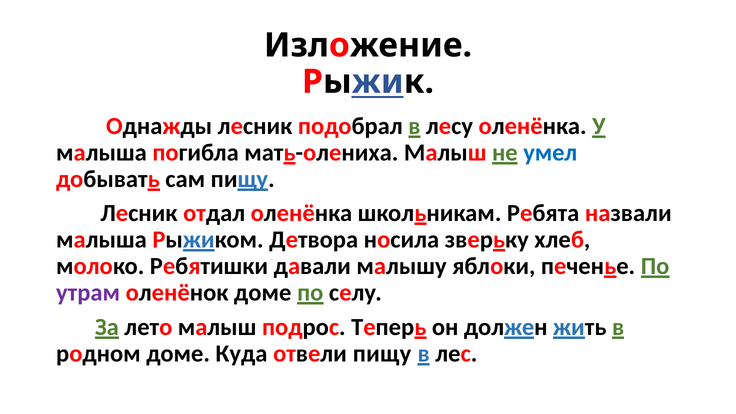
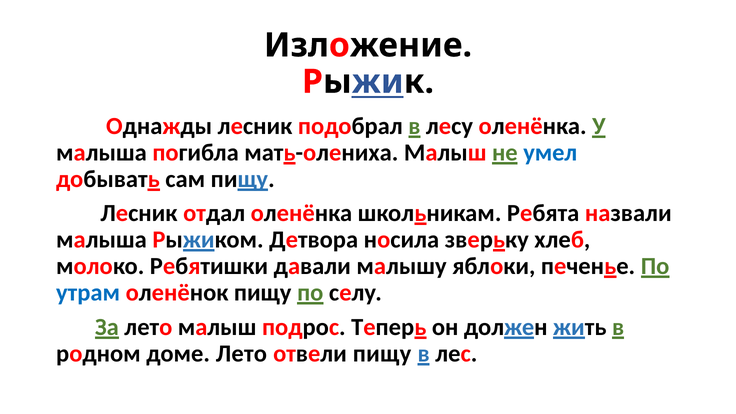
утрам colour: purple -> blue
оленёнок доме: доме -> пищу
доме Куда: Куда -> Лето
